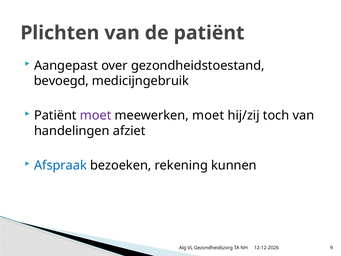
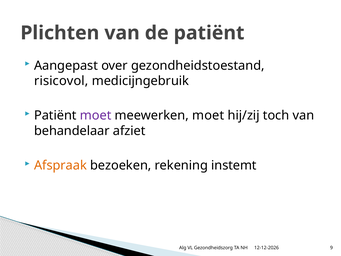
bevoegd: bevoegd -> risicovol
handelingen: handelingen -> behandelaar
Afspraak colour: blue -> orange
kunnen: kunnen -> instemt
